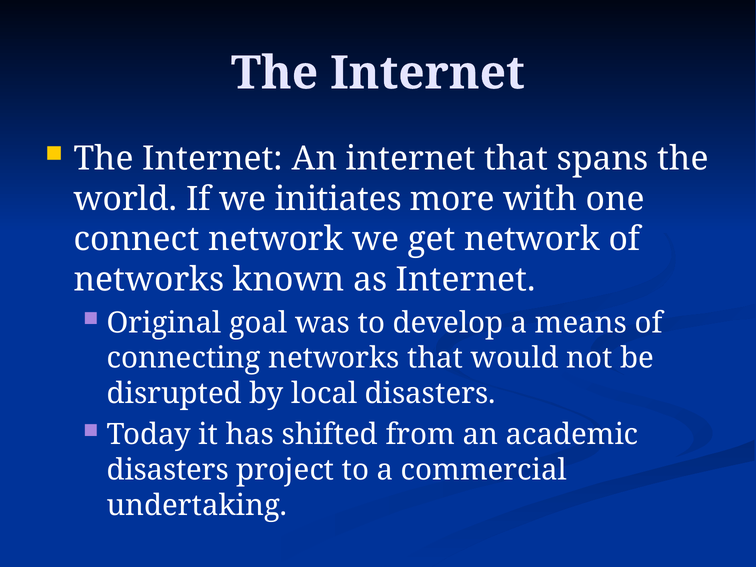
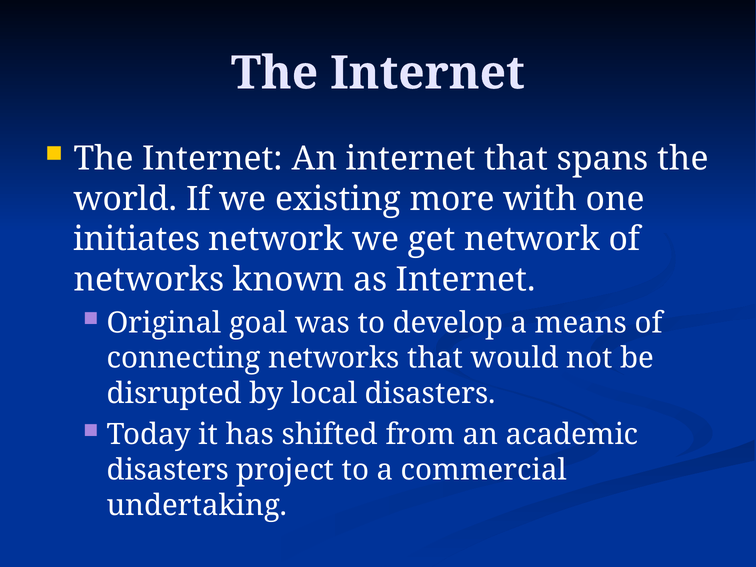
initiates: initiates -> existing
connect: connect -> initiates
